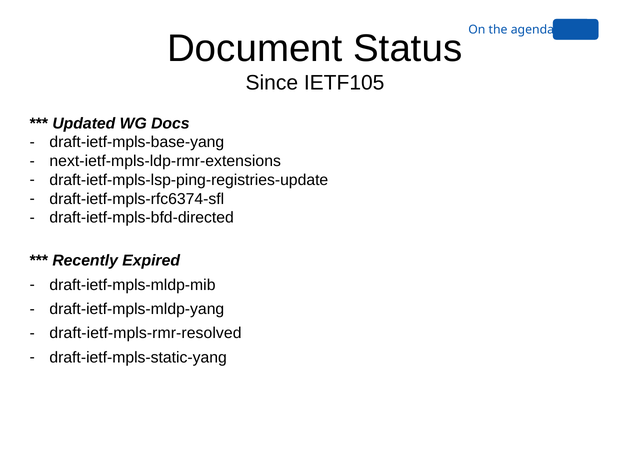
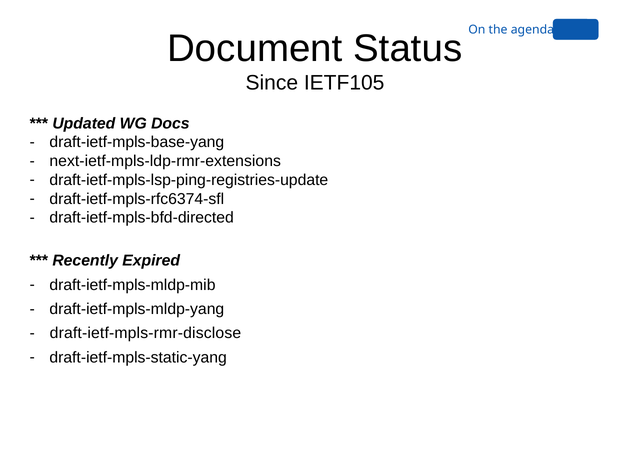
draft-ietf-mpls-rmr-resolved: draft-ietf-mpls-rmr-resolved -> draft-ietf-mpls-rmr-disclose
